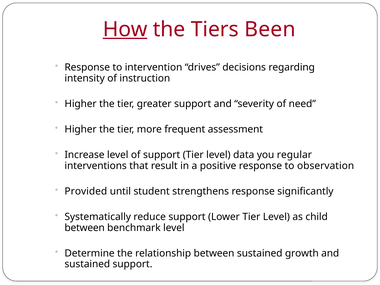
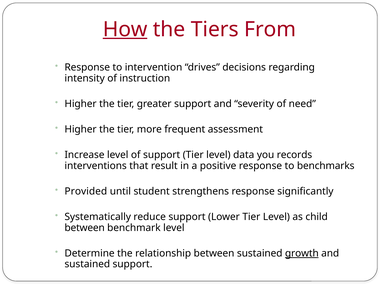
Been: Been -> From
regular: regular -> records
observation: observation -> benchmarks
growth underline: none -> present
